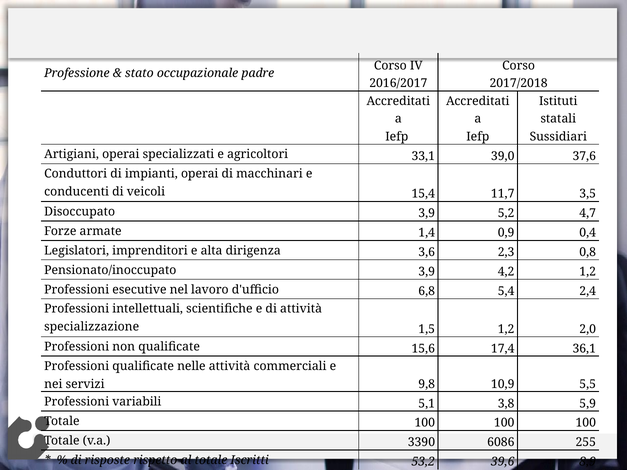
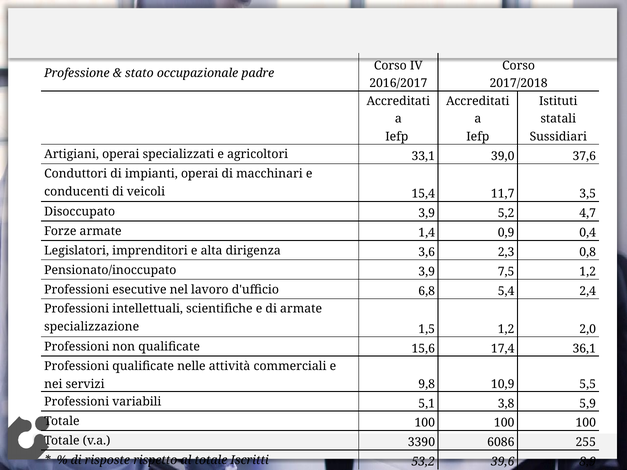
4,2: 4,2 -> 7,5
di attività: attività -> armate
